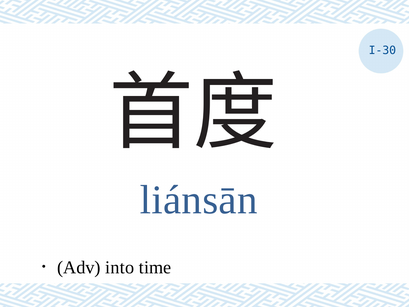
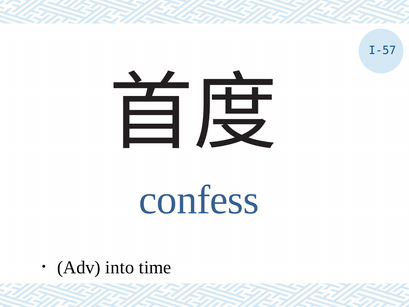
I-30: I-30 -> I-57
liánsān: liánsān -> confess
